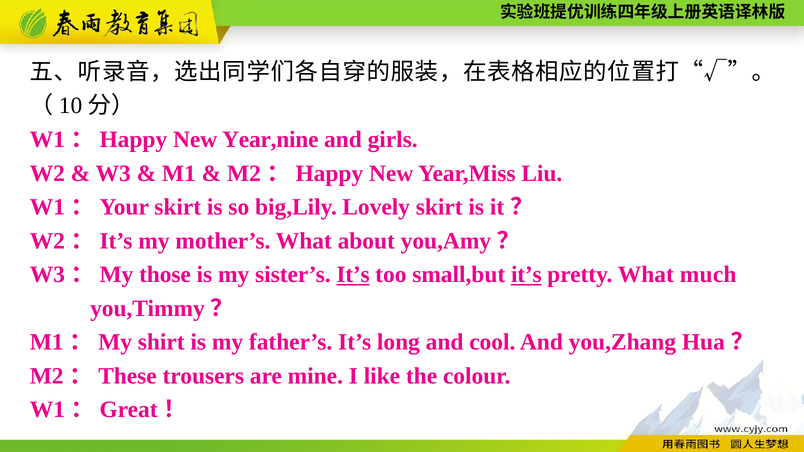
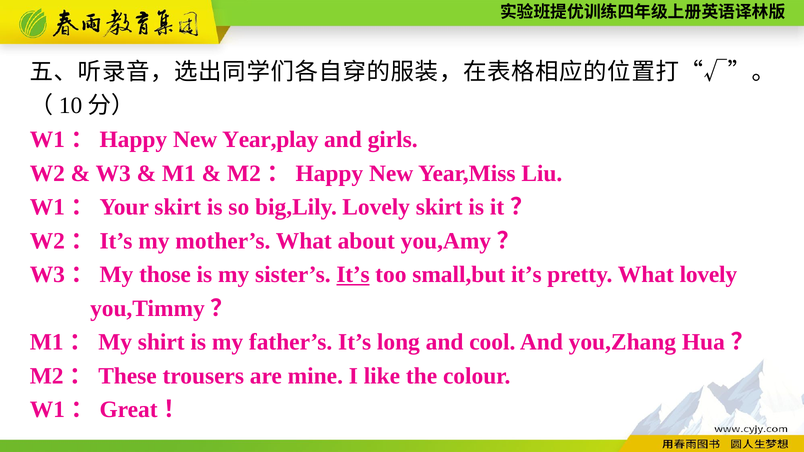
Year,nine: Year,nine -> Year,play
it’s at (526, 275) underline: present -> none
What much: much -> lovely
